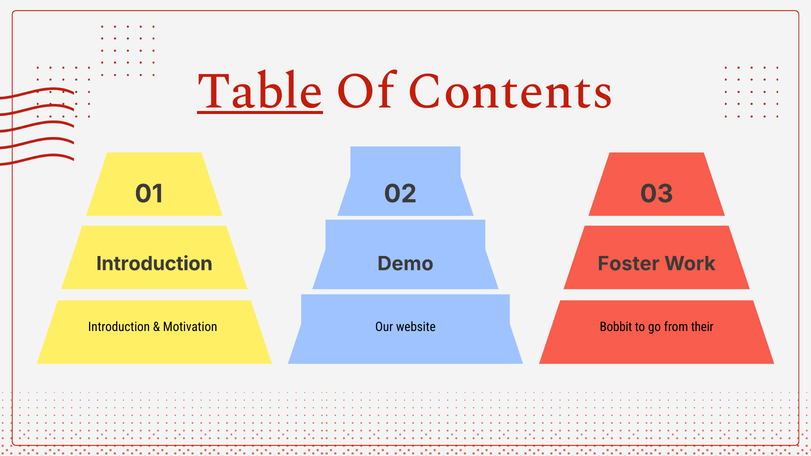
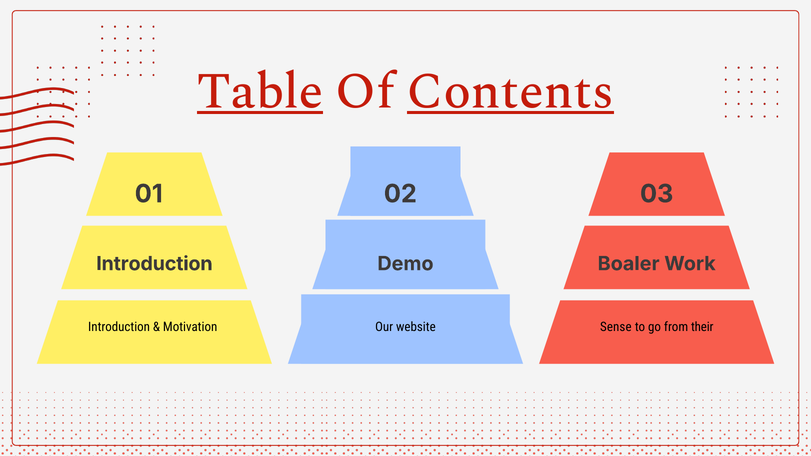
Contents underline: none -> present
Foster: Foster -> Boaler
Bobbit: Bobbit -> Sense
